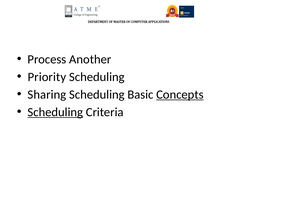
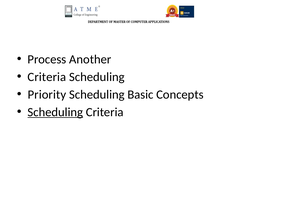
Priority at (47, 77): Priority -> Criteria
Sharing: Sharing -> Priority
Concepts underline: present -> none
